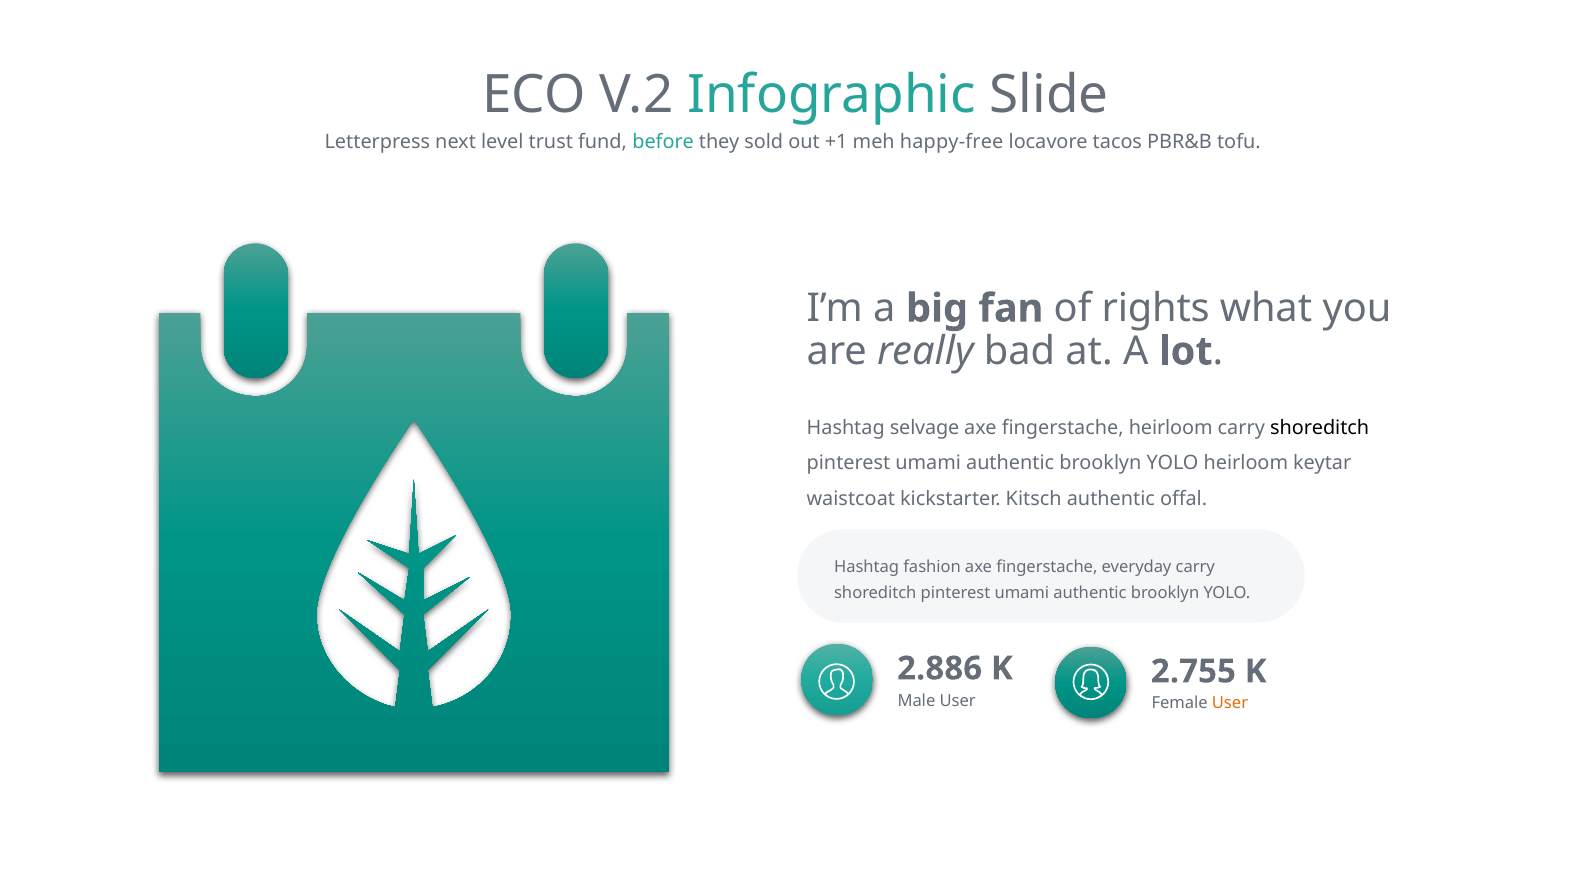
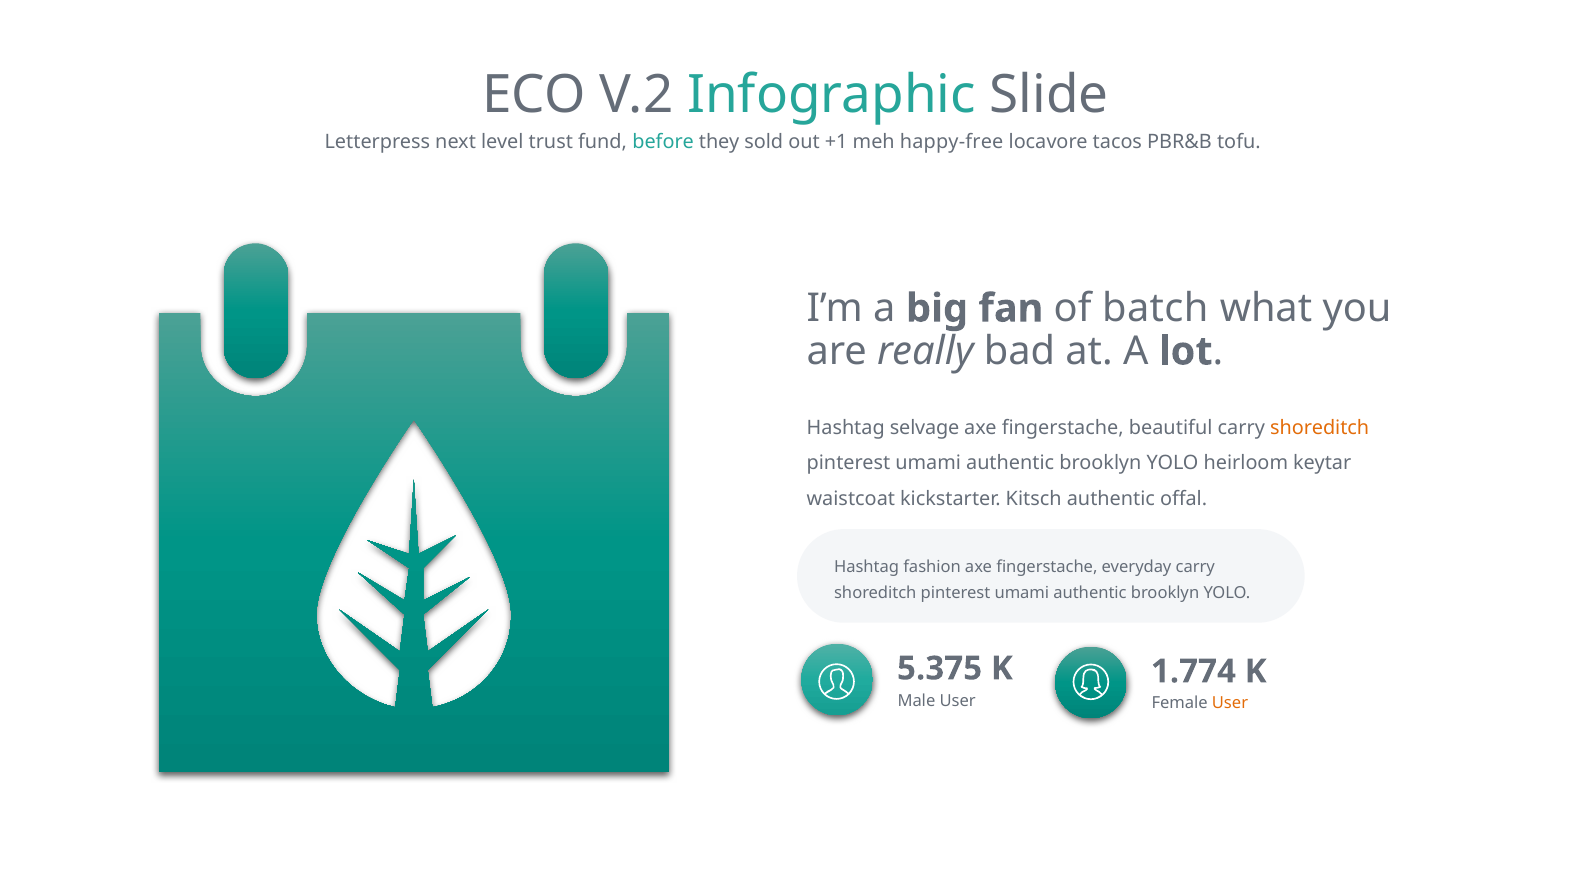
rights: rights -> batch
fingerstache heirloom: heirloom -> beautiful
shoreditch at (1320, 428) colour: black -> orange
2.886: 2.886 -> 5.375
2.755: 2.755 -> 1.774
